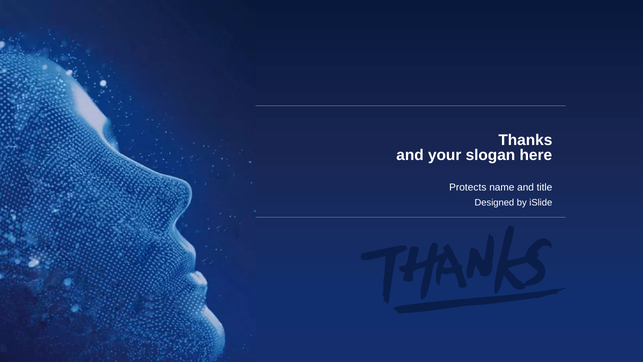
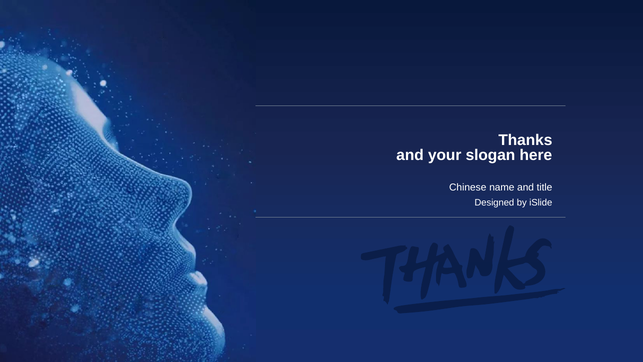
Protects: Protects -> Chinese
